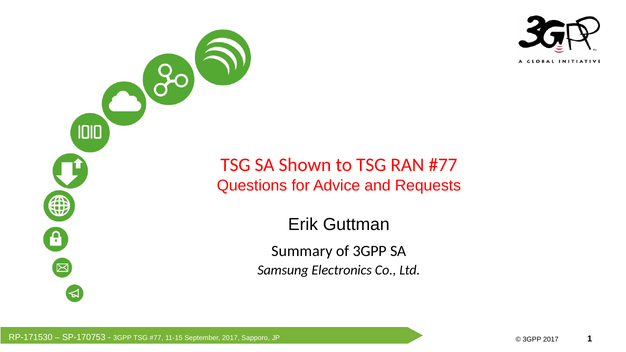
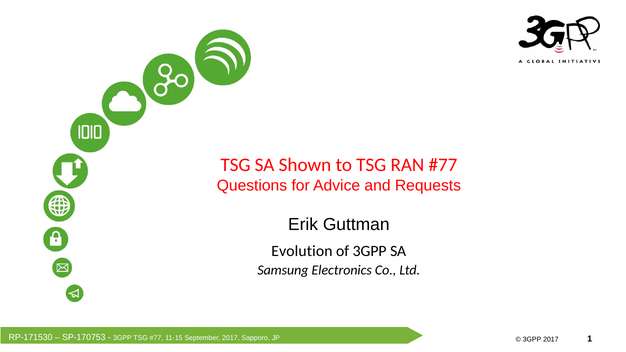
Summary: Summary -> Evolution
